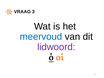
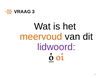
meervoud colour: blue -> orange
